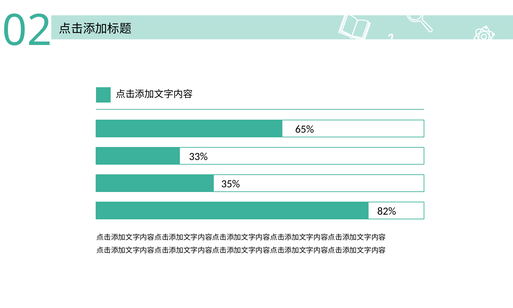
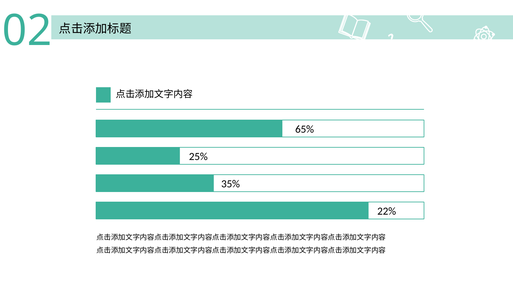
33%: 33% -> 25%
82%: 82% -> 22%
